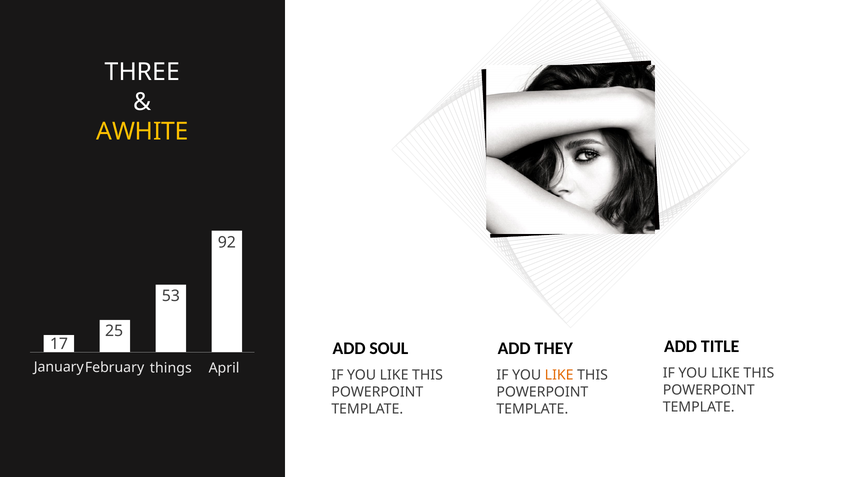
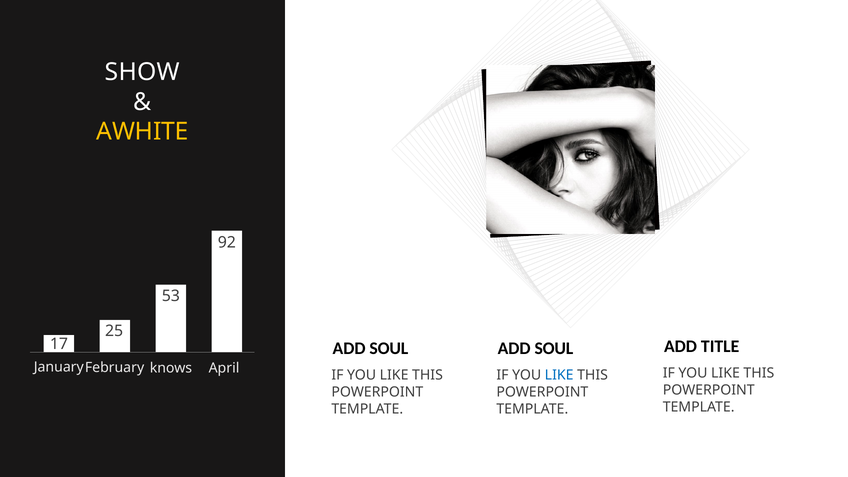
THREE: THREE -> SHOW
THEY at (554, 349): THEY -> SOUL
things: things -> knows
LIKE at (559, 375) colour: orange -> blue
